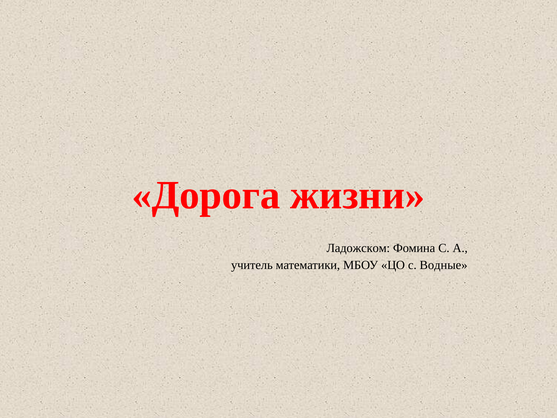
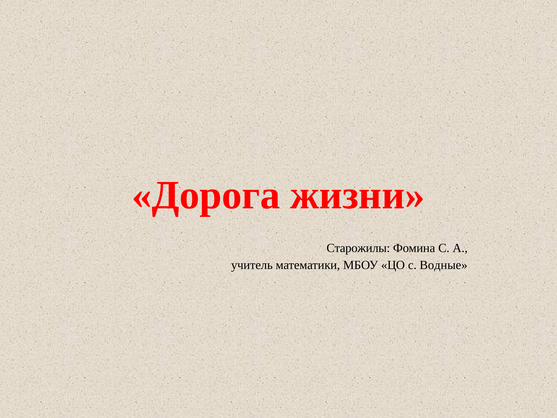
Ладожском: Ладожском -> Старожилы
